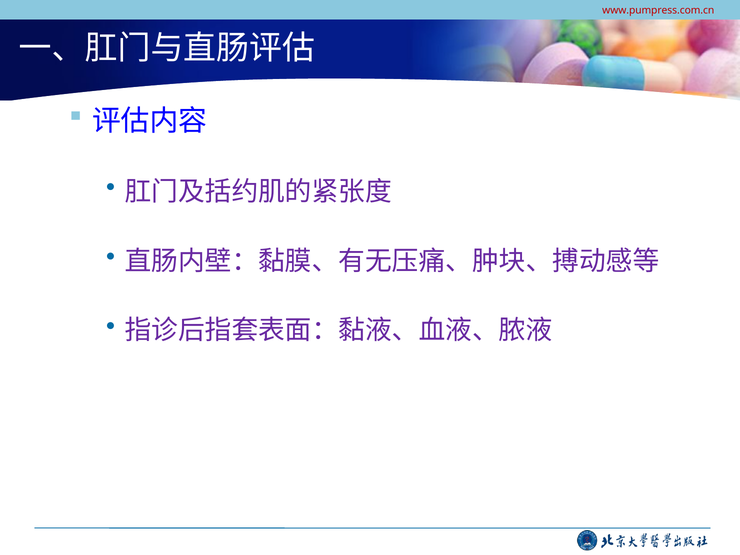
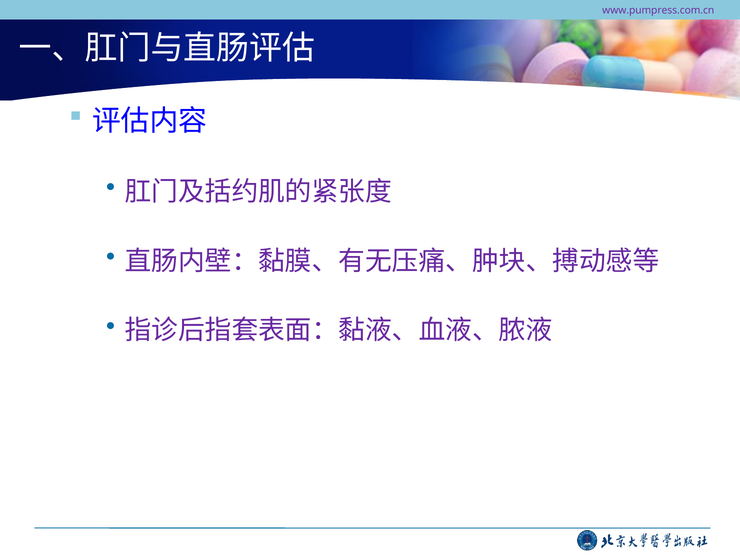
www.pumpress.com.cn colour: red -> purple
